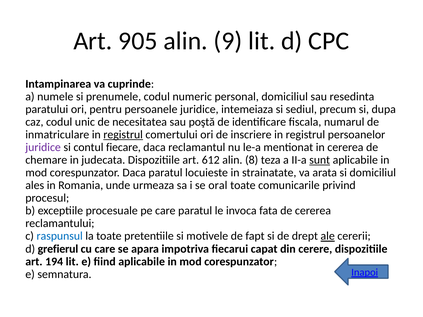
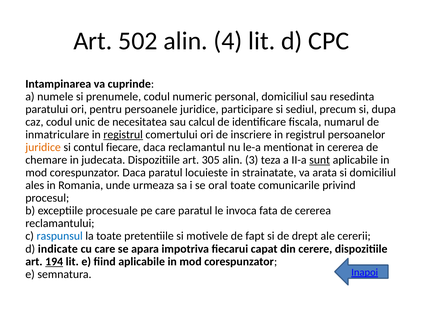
905: 905 -> 502
9: 9 -> 4
intemeiaza: intemeiaza -> participare
poştă: poştă -> calcul
juridice at (43, 147) colour: purple -> orange
612: 612 -> 305
8: 8 -> 3
ale underline: present -> none
grefierul: grefierul -> indicate
194 underline: none -> present
